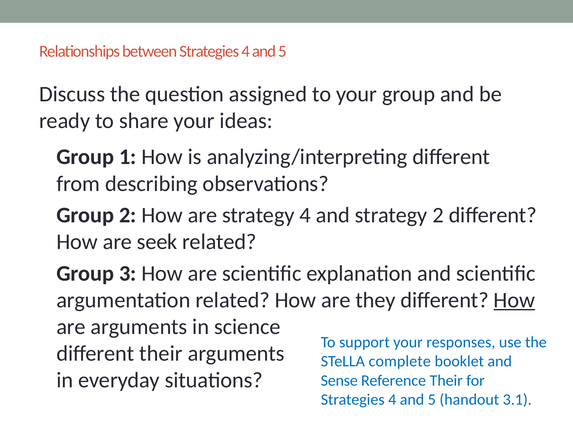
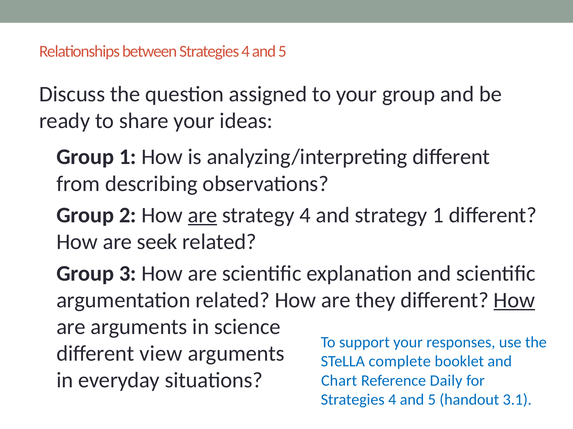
are at (203, 216) underline: none -> present
strategy 2: 2 -> 1
different their: their -> view
Sense: Sense -> Chart
Reference Their: Their -> Daily
